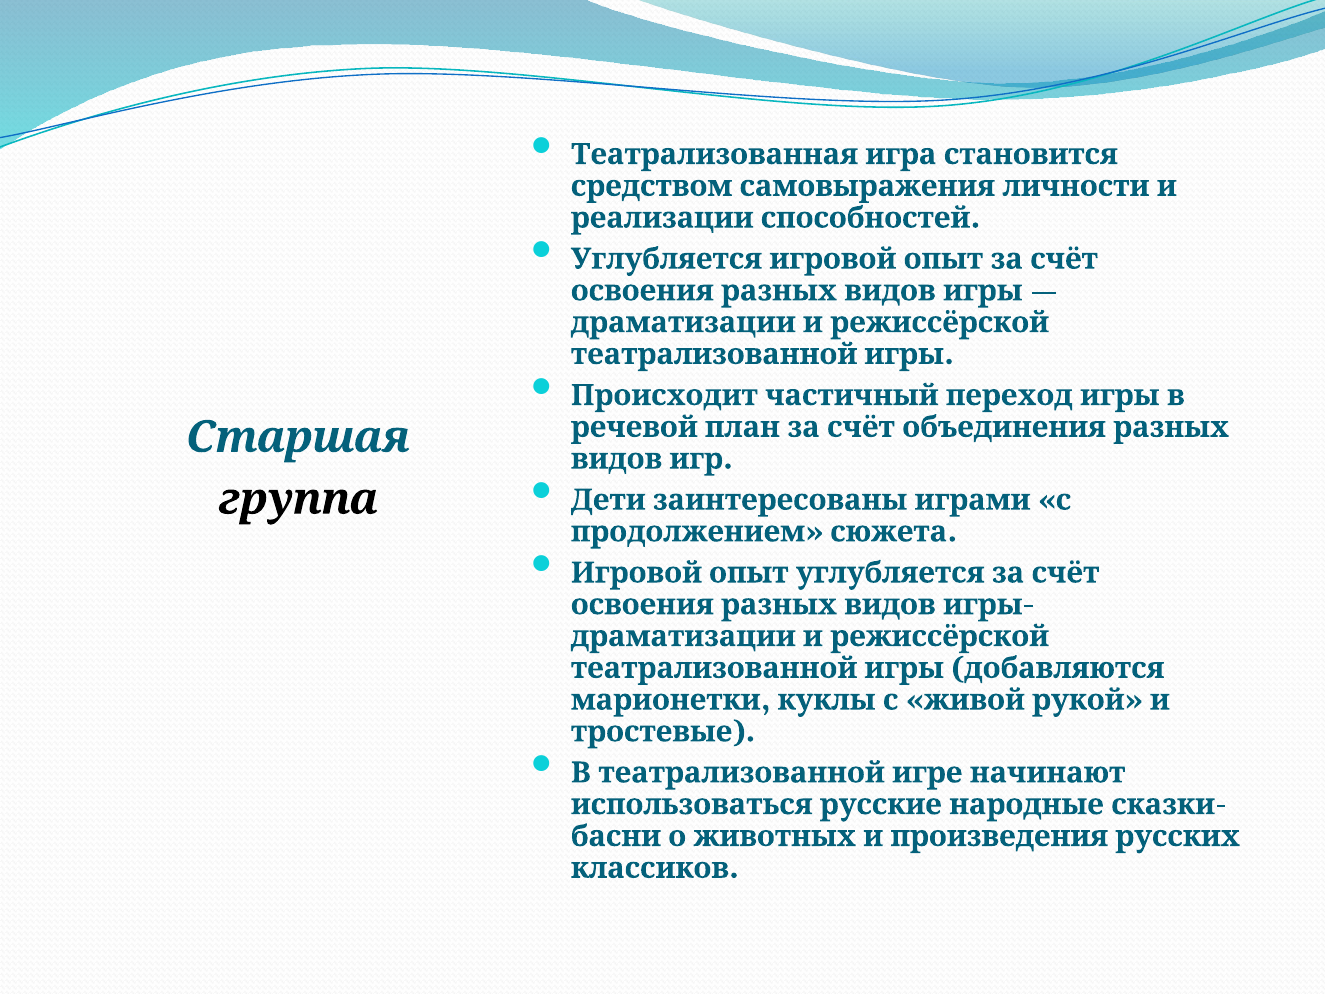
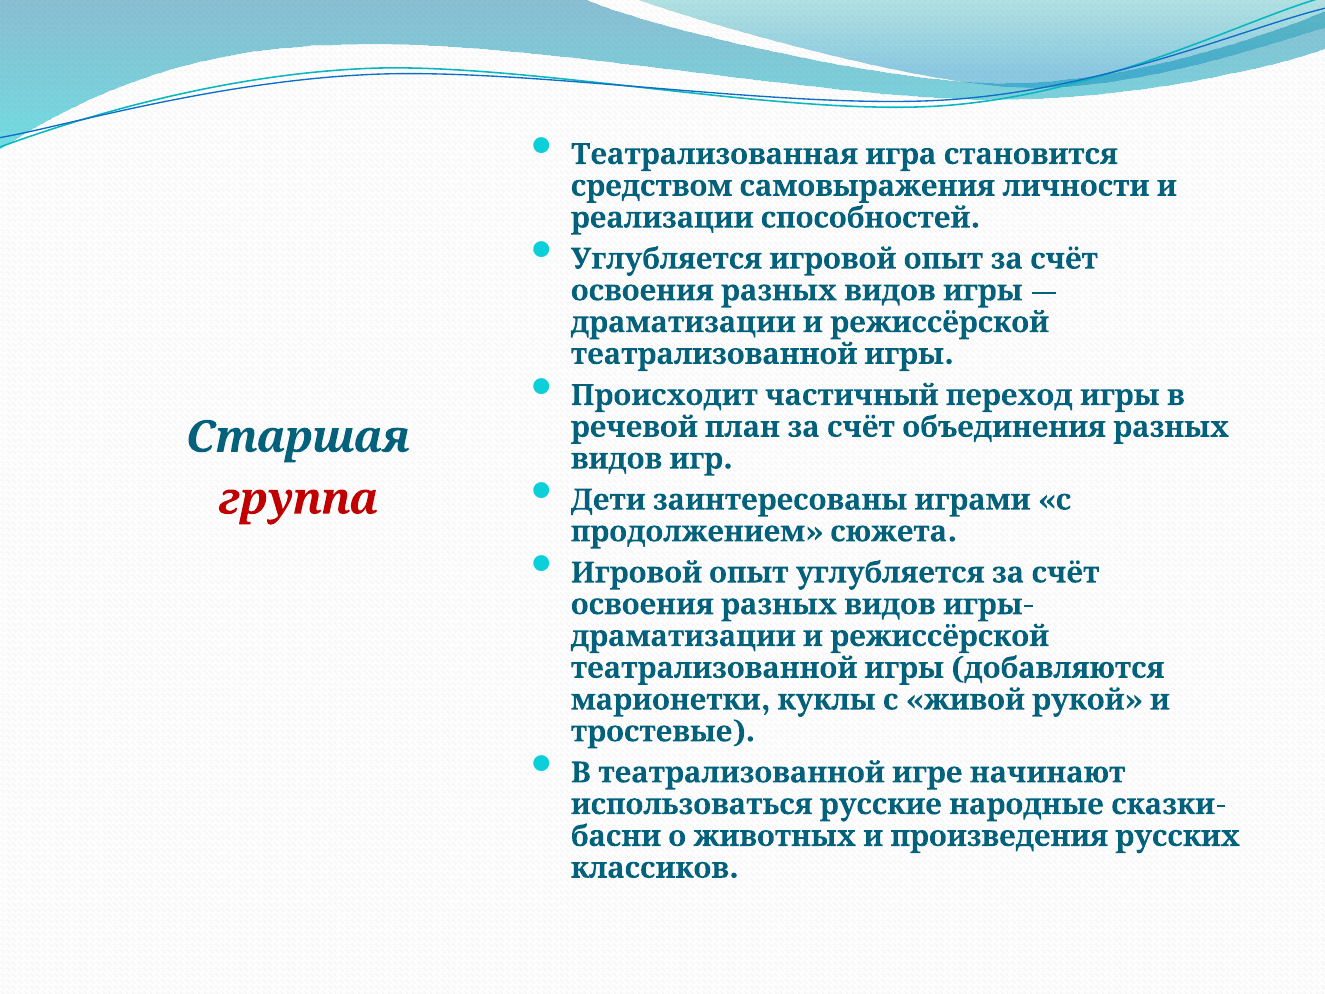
группа colour: black -> red
